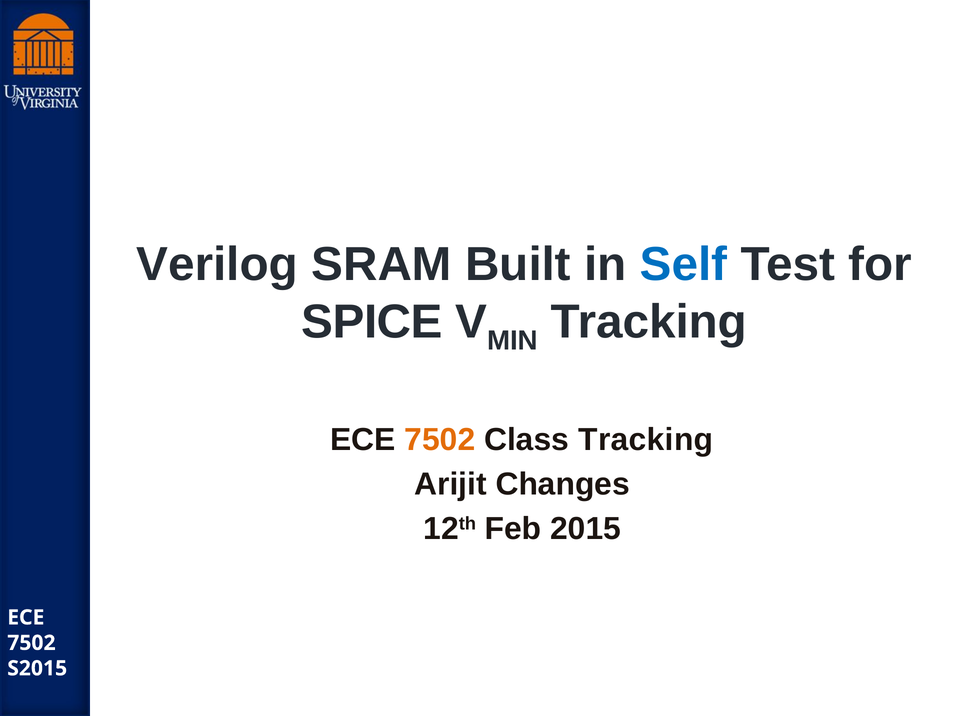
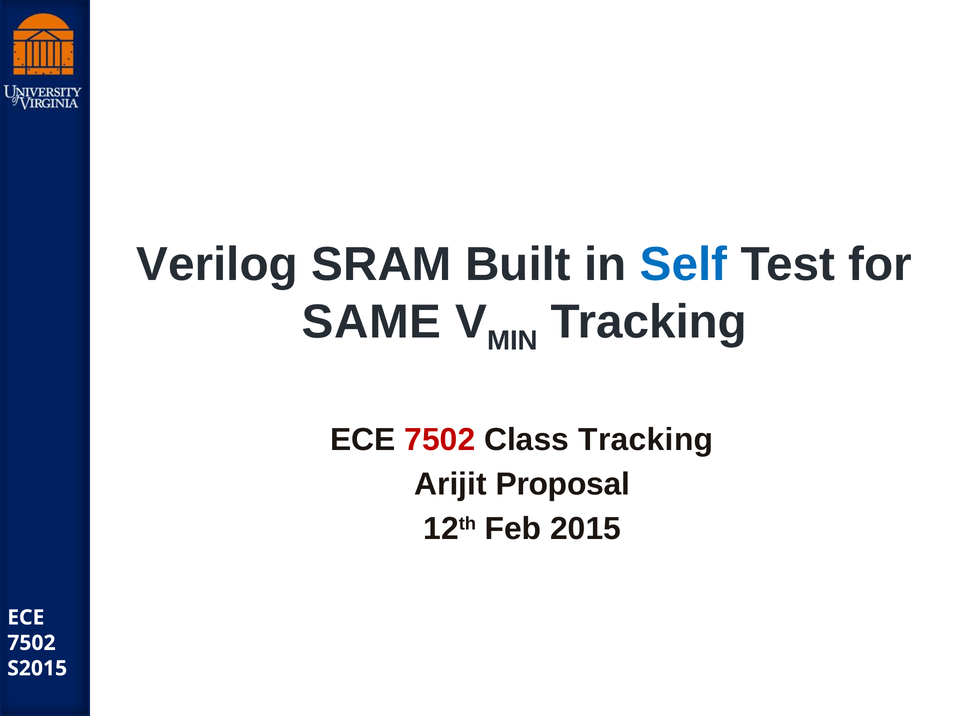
SPICE: SPICE -> SAME
7502 at (440, 440) colour: orange -> red
Changes: Changes -> Proposal
